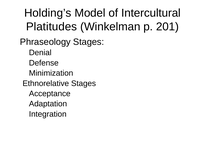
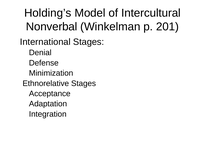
Platitudes: Platitudes -> Nonverbal
Phraseology: Phraseology -> International
